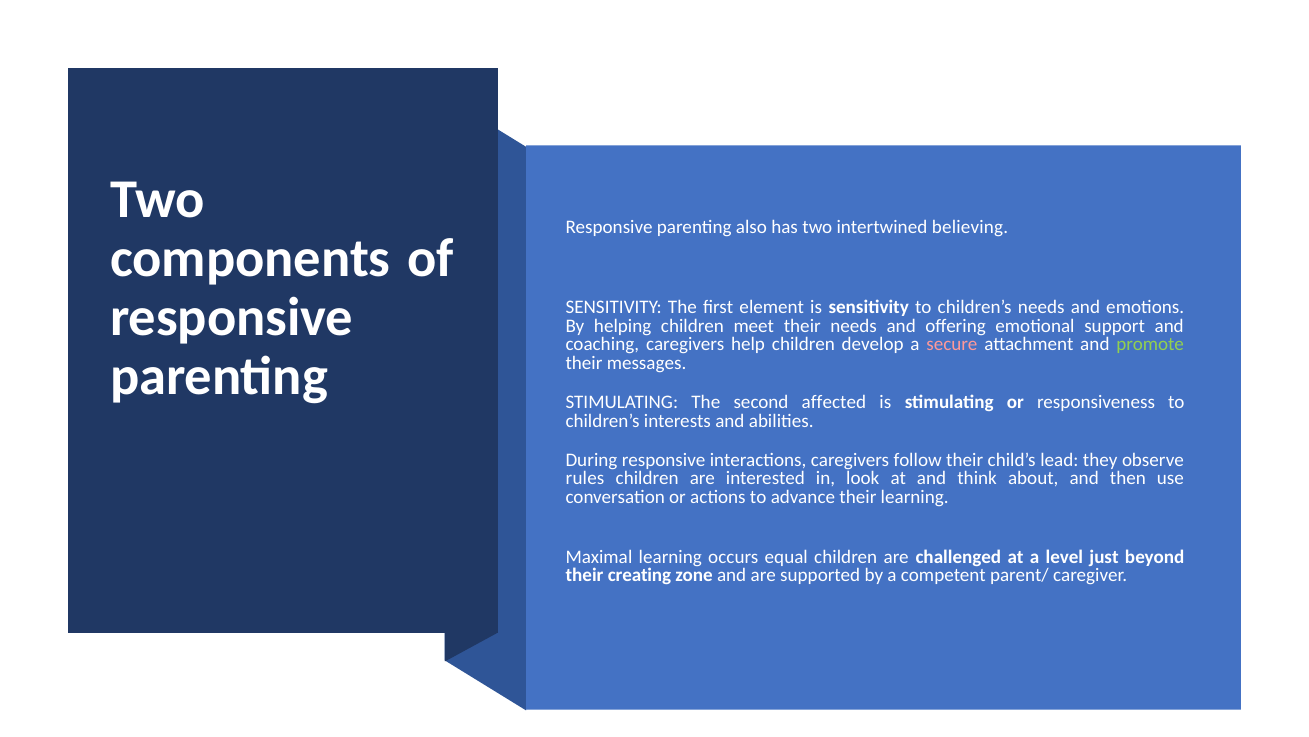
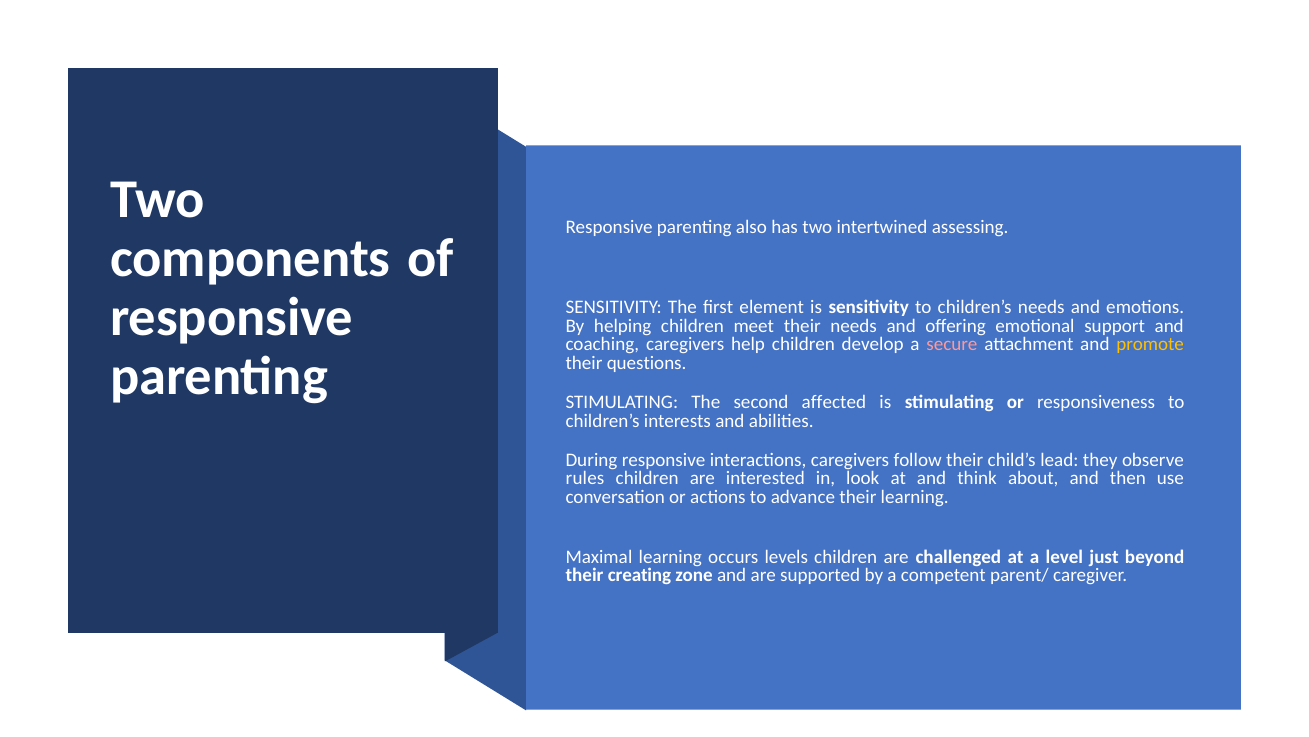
believing: believing -> assessing
promote colour: light green -> yellow
messages: messages -> questions
equal: equal -> levels
